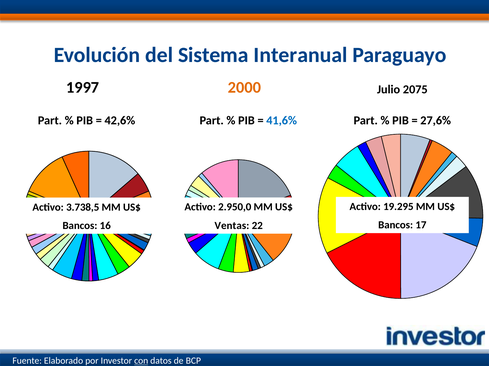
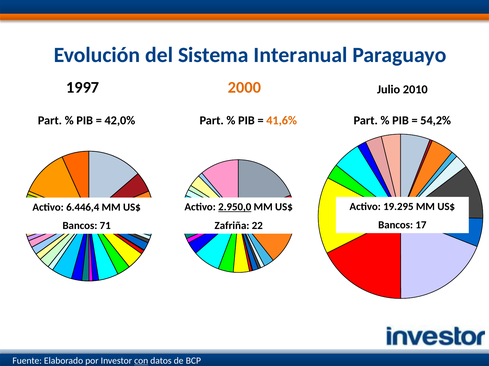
2075: 2075 -> 2010
42,6%: 42,6% -> 42,0%
41,6% colour: blue -> orange
27,6%: 27,6% -> 54,2%
2.950,0 underline: none -> present
3.738,5: 3.738,5 -> 6.446,4
Ventas: Ventas -> Zafriña
16: 16 -> 71
